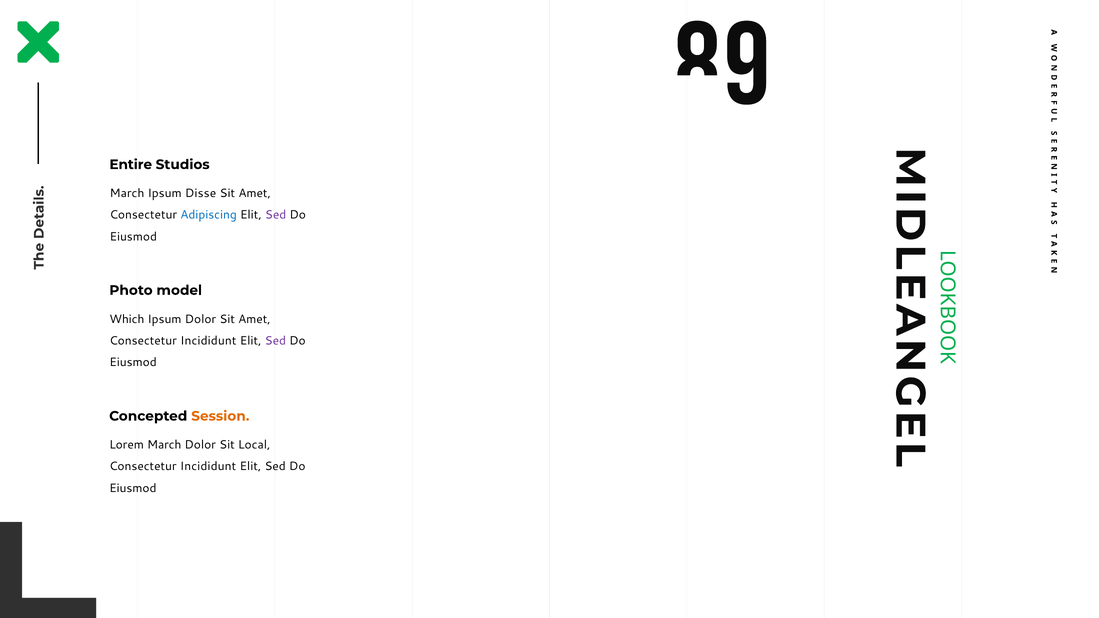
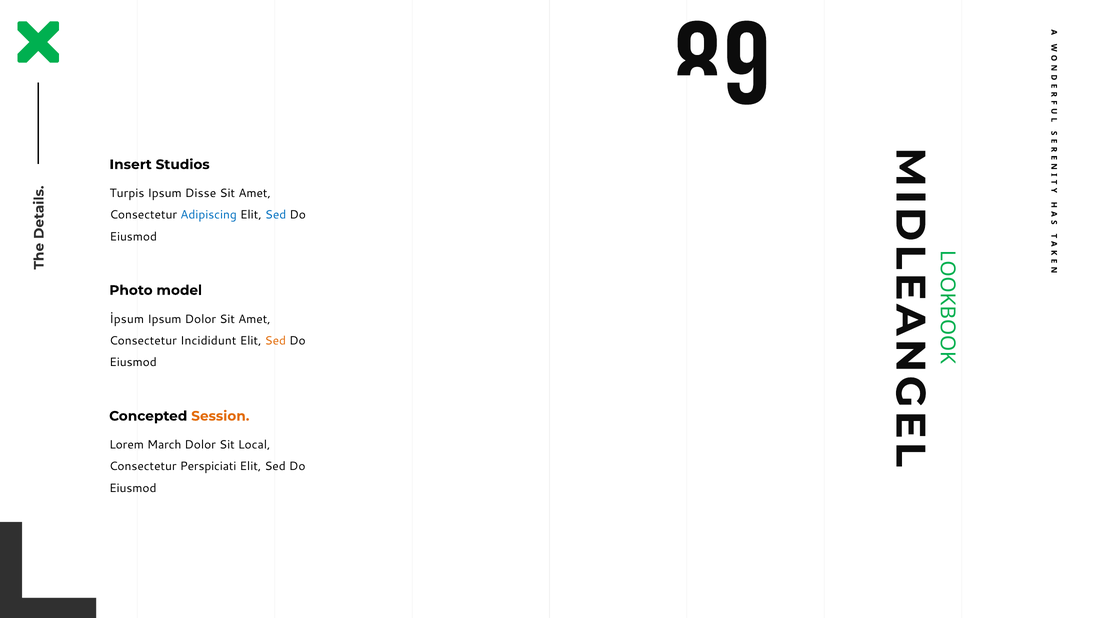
Entire: Entire -> Insert
March at (127, 193): March -> Turpis
Sed at (276, 215) colour: purple -> blue
Which: Which -> İpsum
Sed at (275, 341) colour: purple -> orange
Incididunt at (208, 467): Incididunt -> Perspiciati
